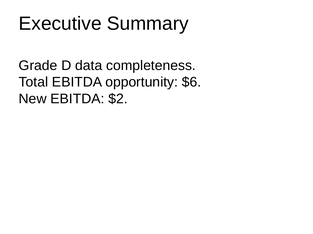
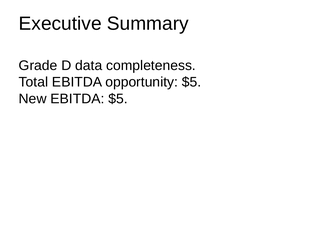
opportunity $6: $6 -> $5
EBITDA $2: $2 -> $5
